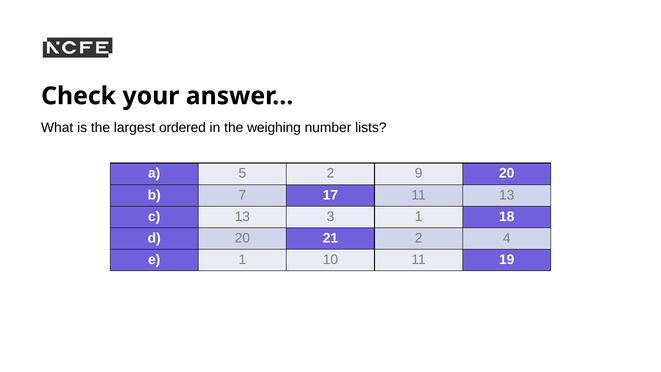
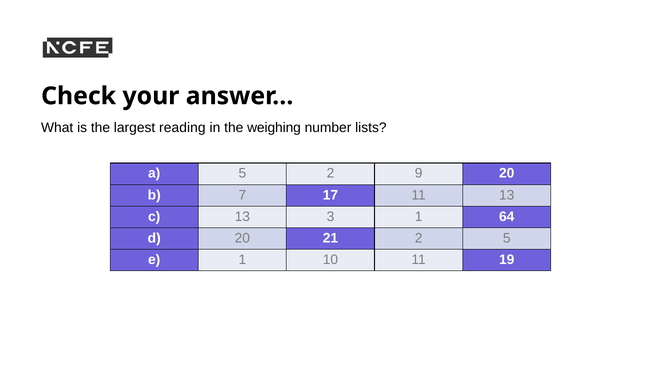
ordered: ordered -> reading
18: 18 -> 64
2 4: 4 -> 5
